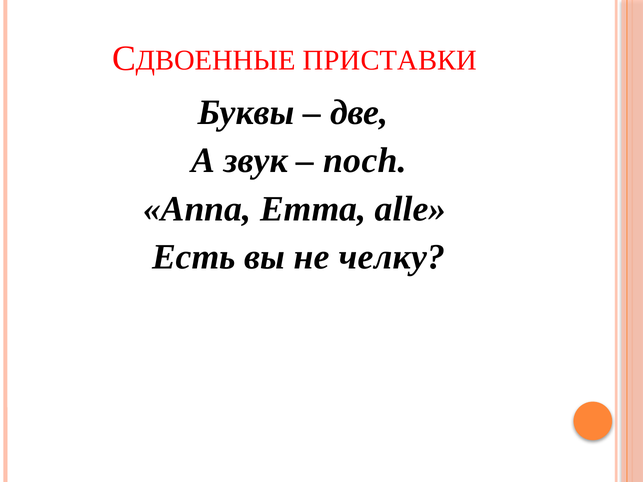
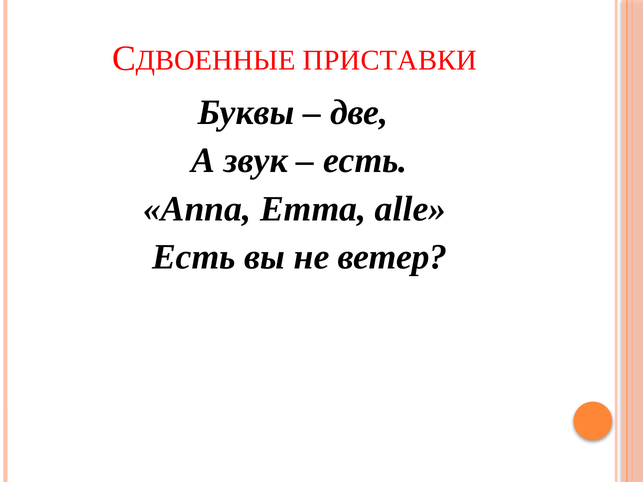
noch at (365, 161): noch -> есть
челку: челку -> ветер
